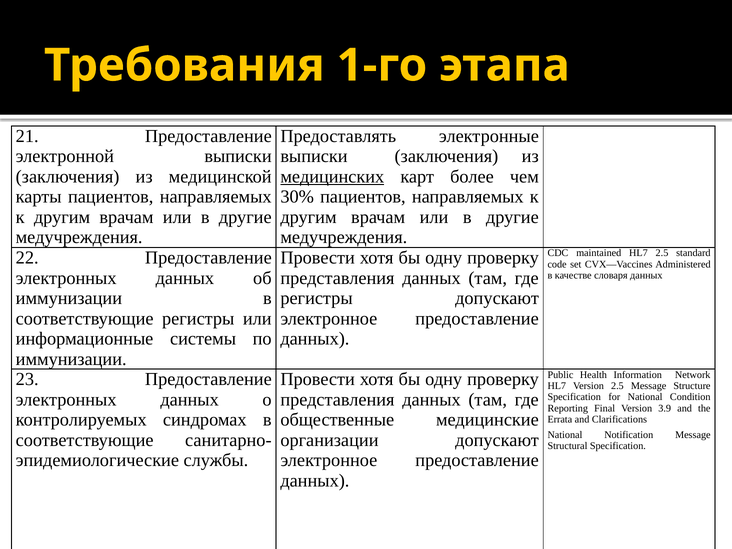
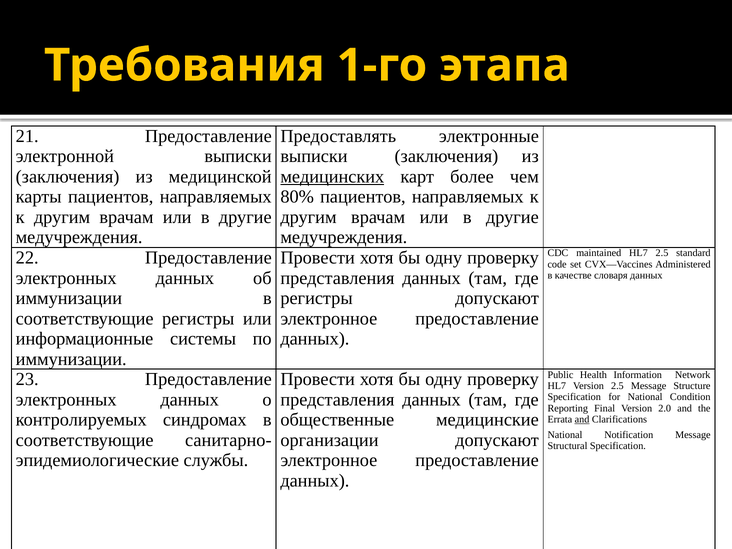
30%: 30% -> 80%
3.9: 3.9 -> 2.0
and at (582, 420) underline: none -> present
